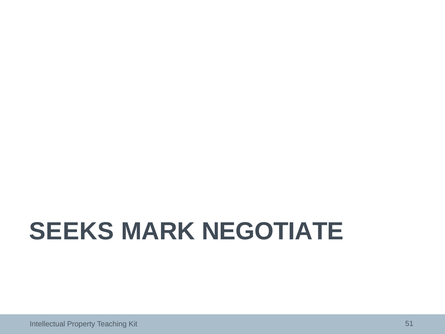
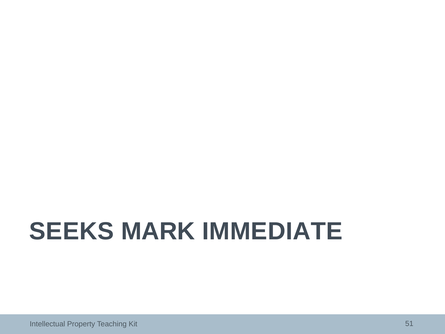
NEGOTIATE: NEGOTIATE -> IMMEDIATE
